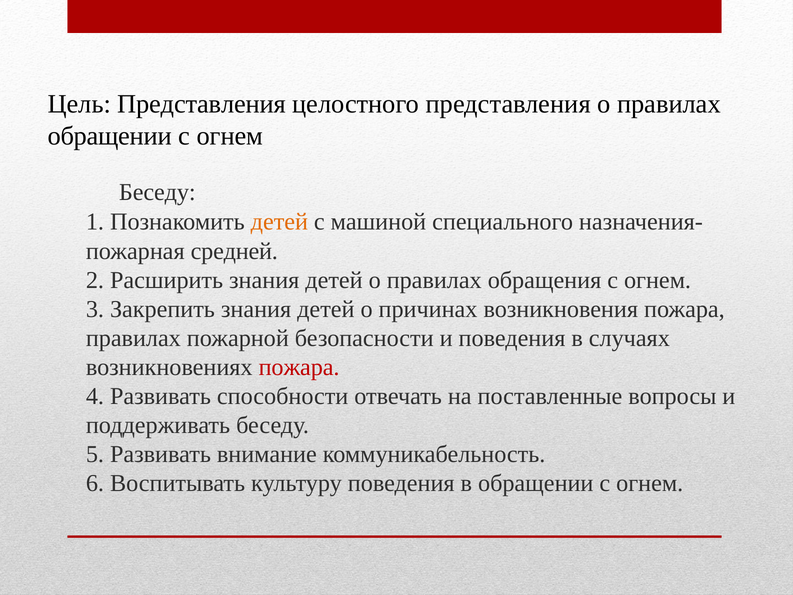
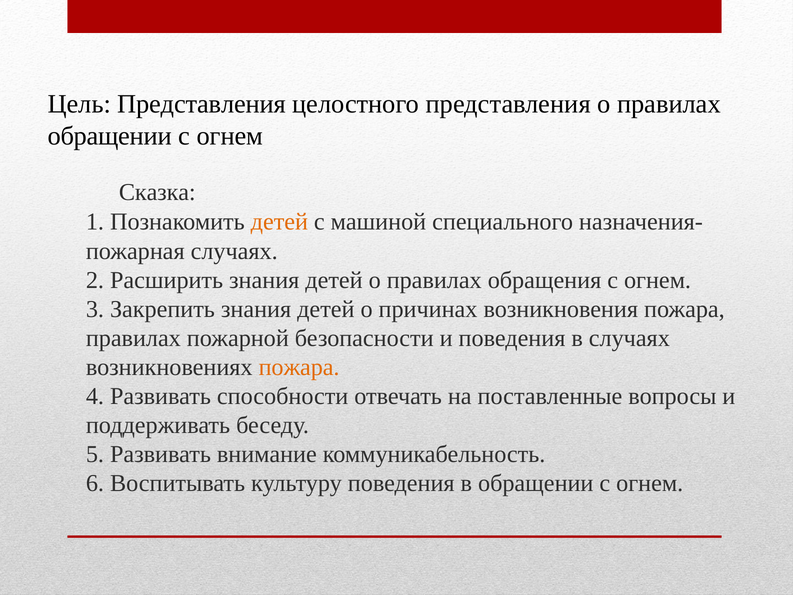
Беседу at (157, 192): Беседу -> Сказка
средней at (234, 251): средней -> случаях
пожара at (299, 367) colour: red -> orange
